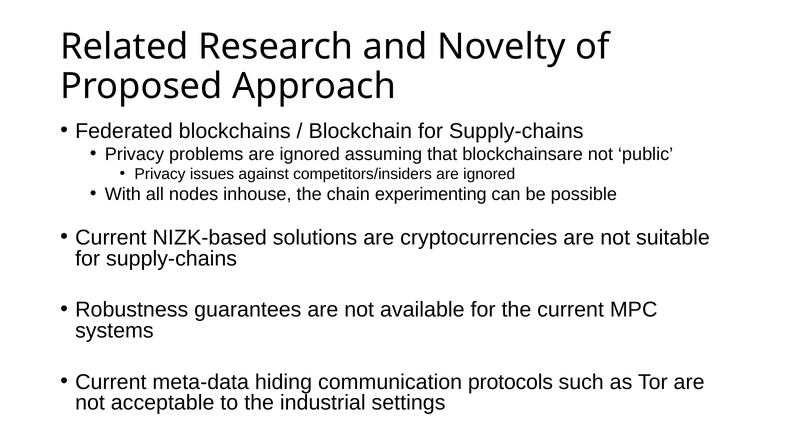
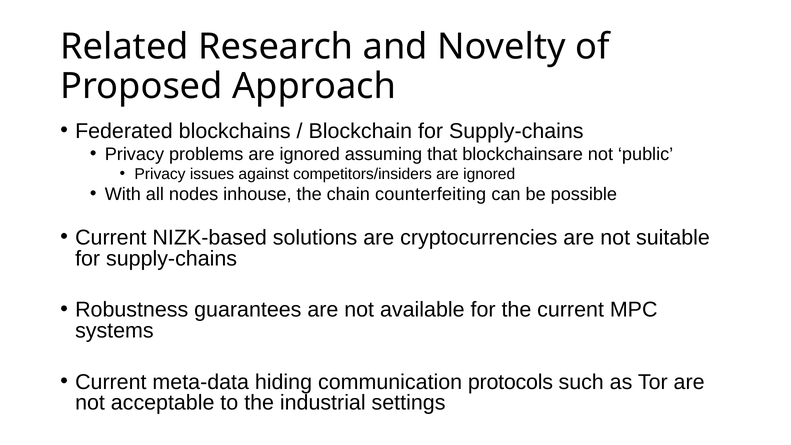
experimenting: experimenting -> counterfeiting
